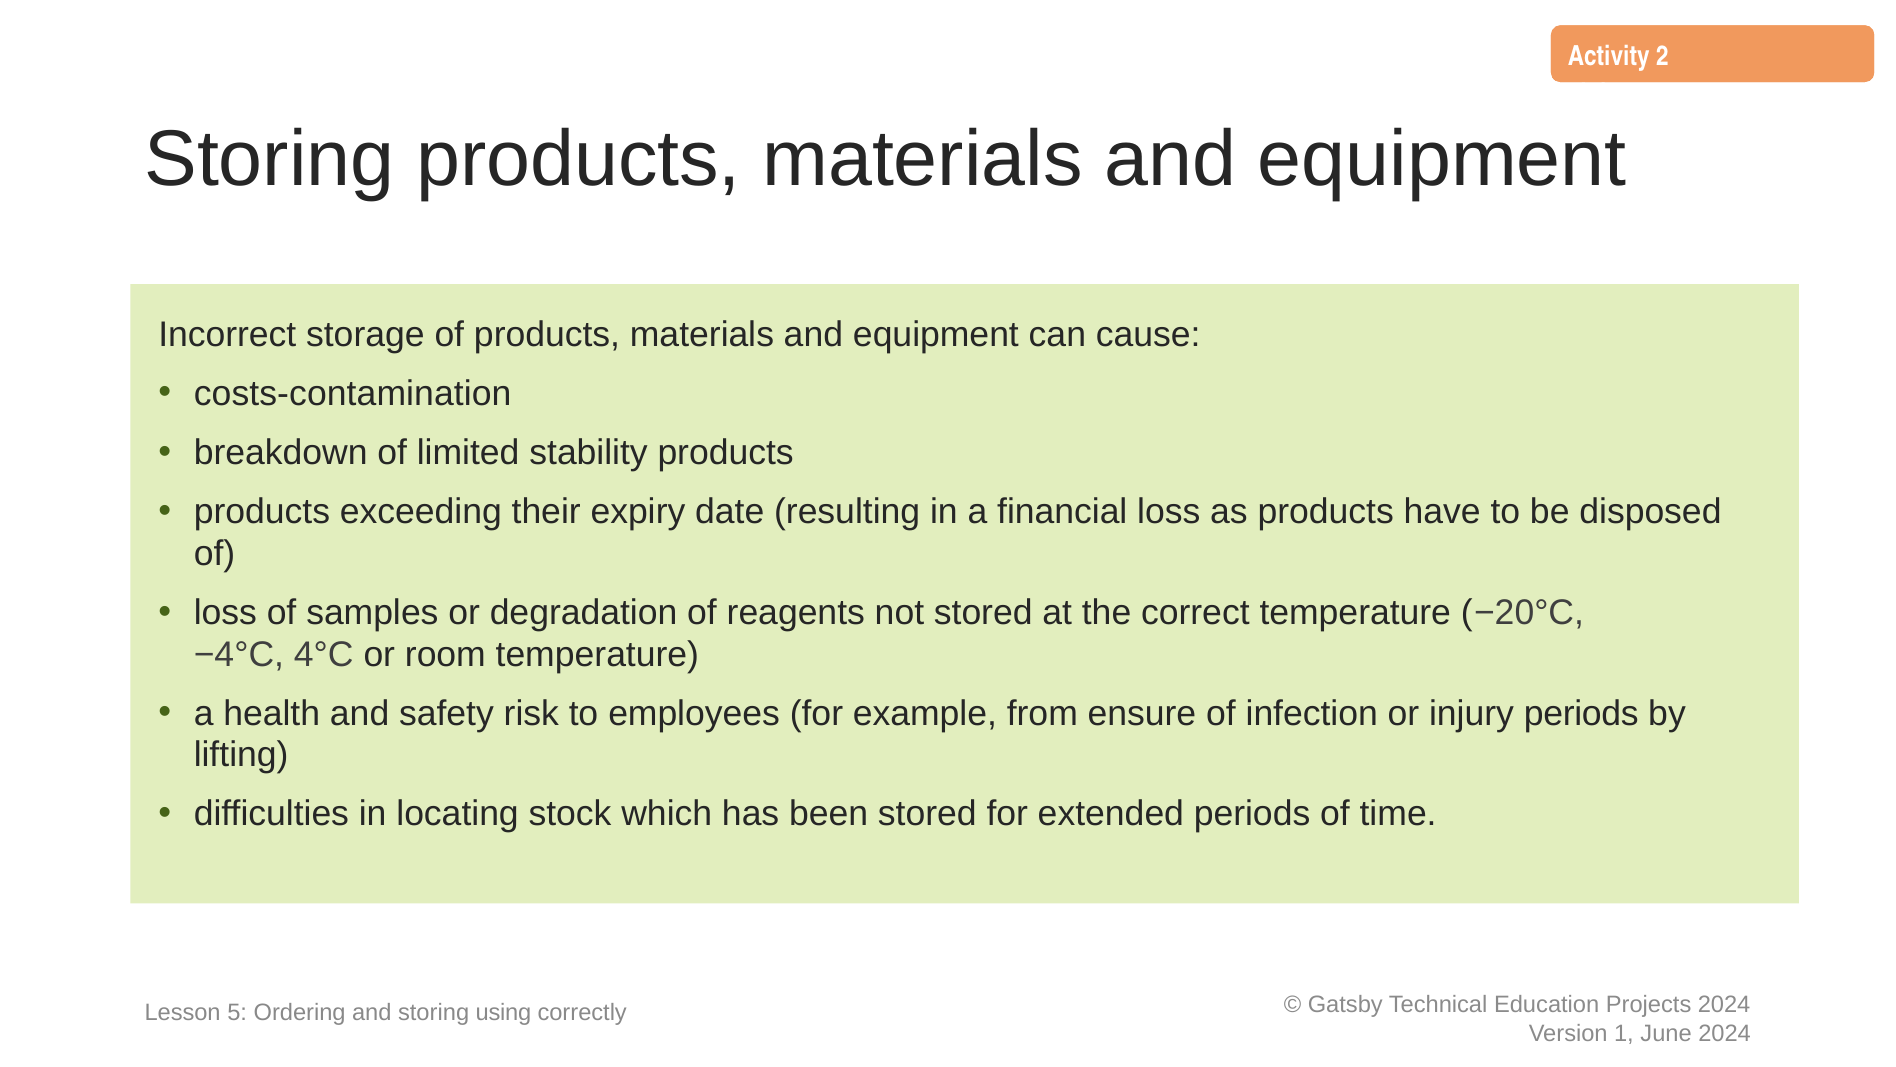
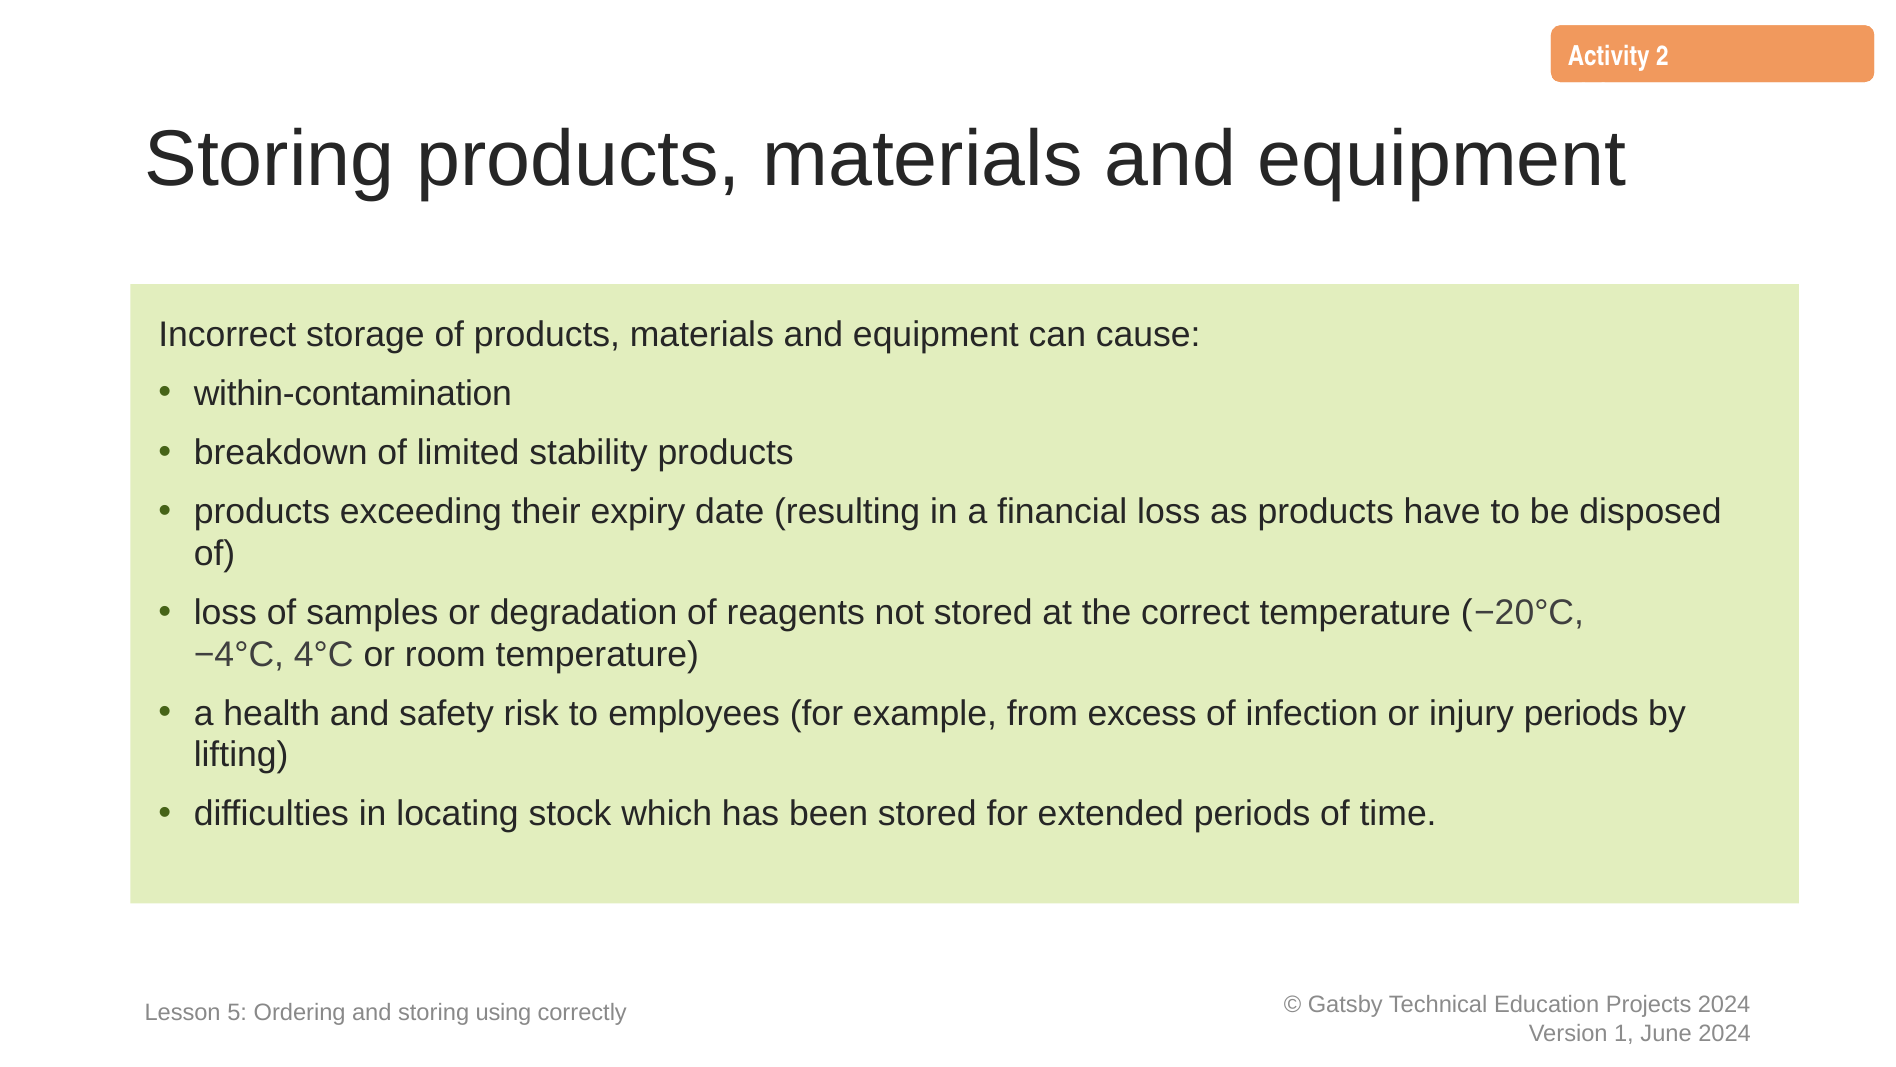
costs-contamination: costs-contamination -> within-contamination
ensure: ensure -> excess
